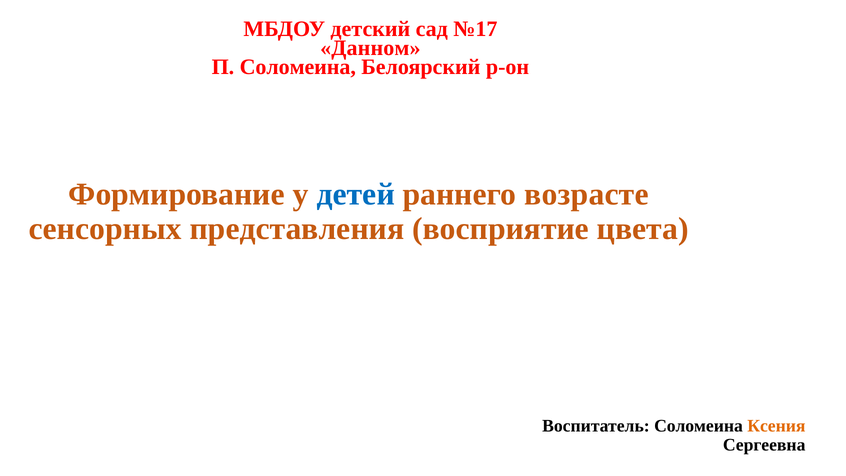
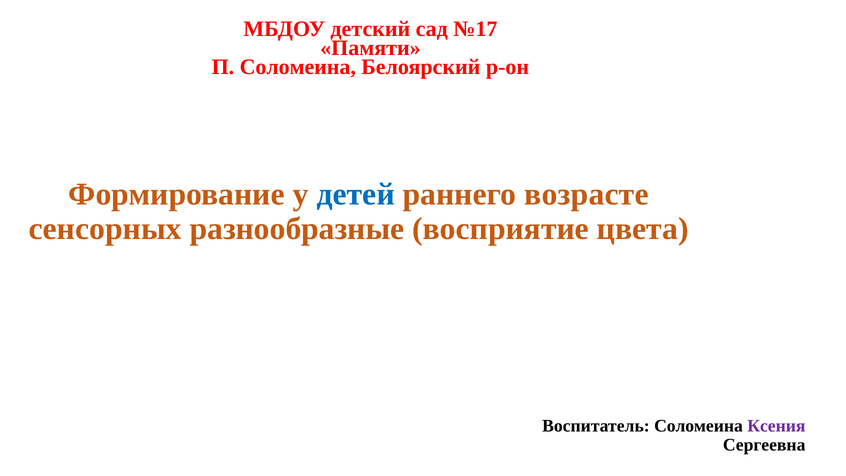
Данном: Данном -> Памяти
представления: представления -> разнообразные
Ксения colour: orange -> purple
